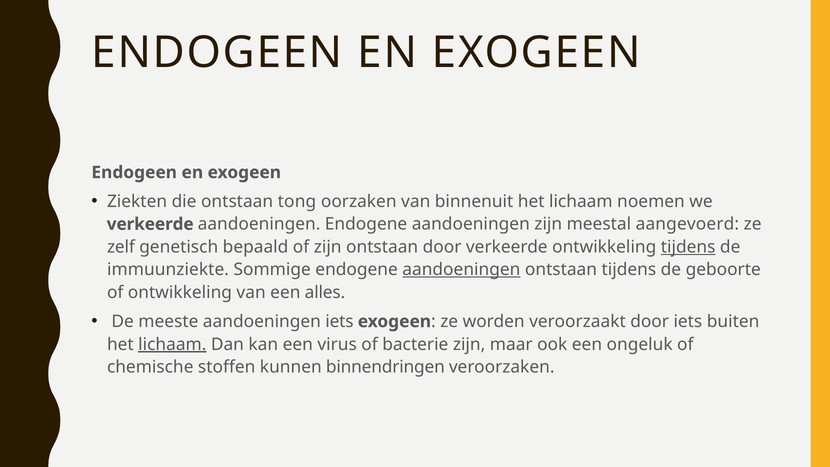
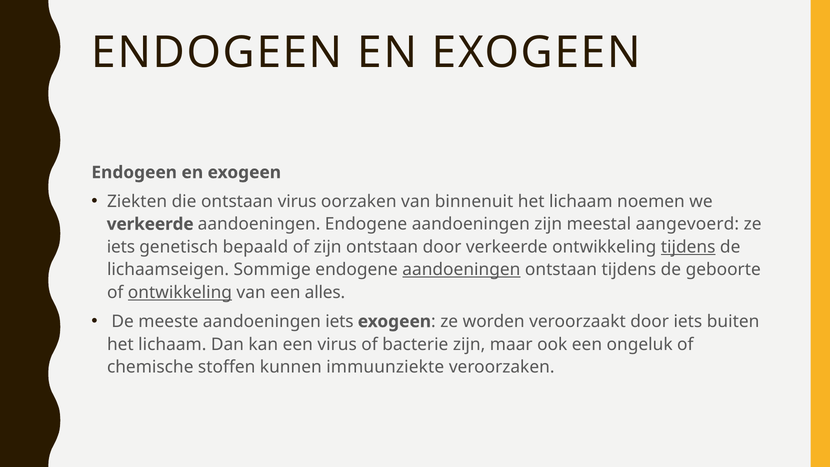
ontstaan tong: tong -> virus
zelf at (121, 247): zelf -> iets
immuunziekte: immuunziekte -> lichaamseigen
ontwikkeling at (180, 293) underline: none -> present
lichaam at (172, 344) underline: present -> none
binnendringen: binnendringen -> immuunziekte
